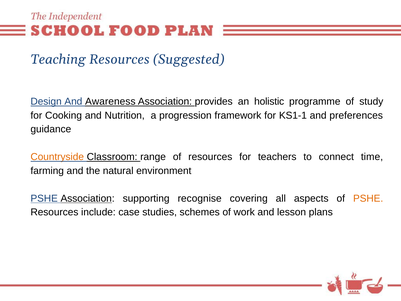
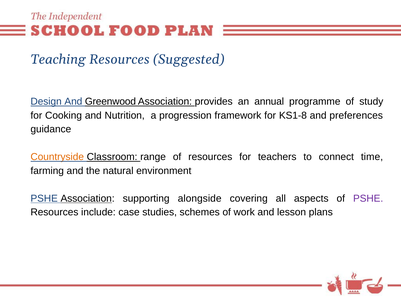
Awareness: Awareness -> Greenwood
holistic: holistic -> annual
KS1-1: KS1-1 -> KS1-8
recognise: recognise -> alongside
PSHE at (368, 198) colour: orange -> purple
